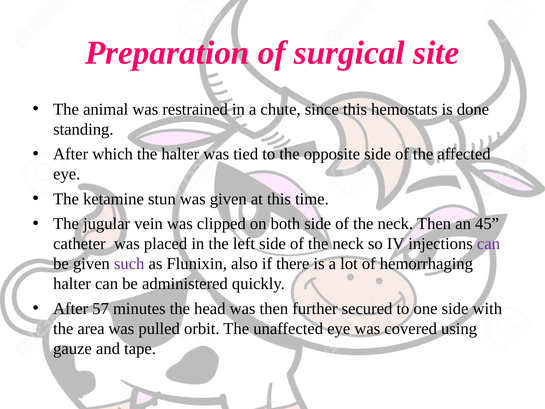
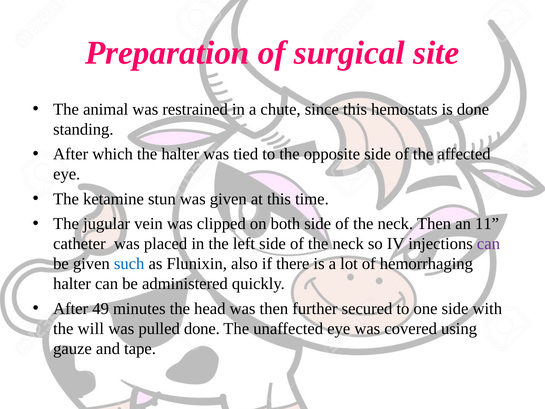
45: 45 -> 11
such colour: purple -> blue
57: 57 -> 49
area: area -> will
pulled orbit: orbit -> done
